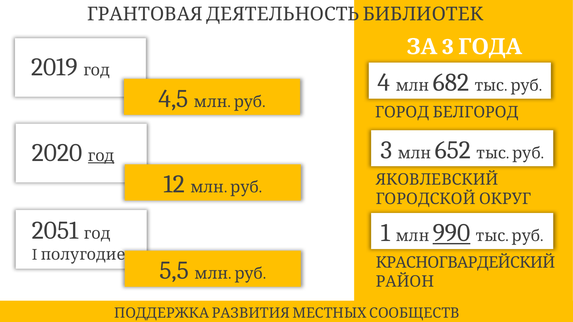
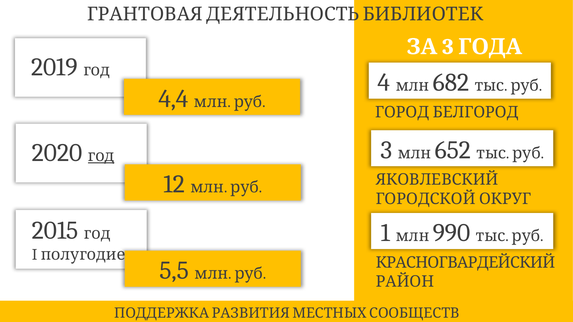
4,5: 4,5 -> 4,4
2051: 2051 -> 2015
990 underline: present -> none
